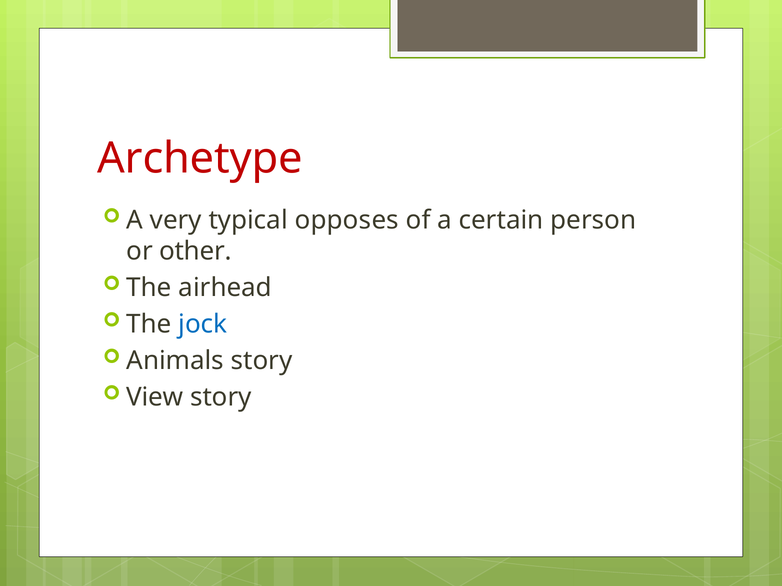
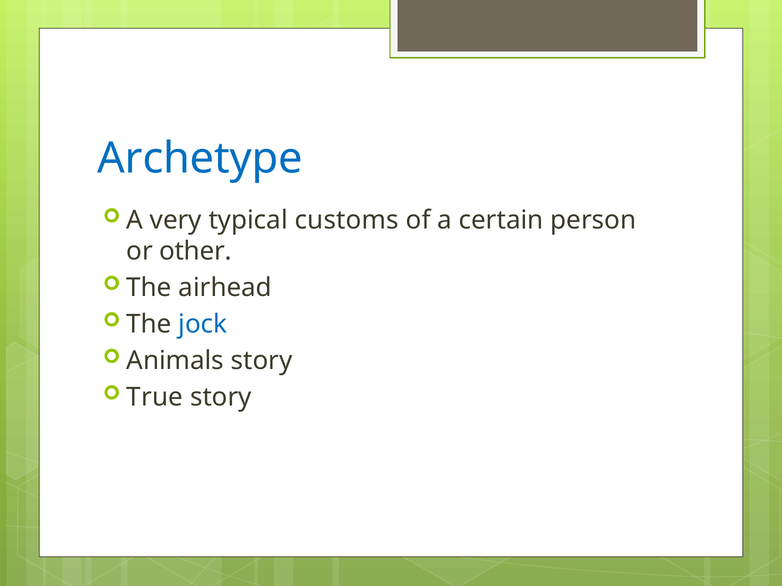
Archetype colour: red -> blue
opposes: opposes -> customs
View: View -> True
